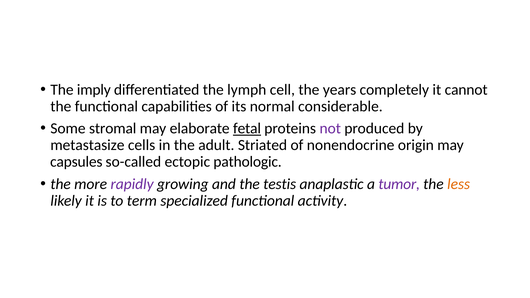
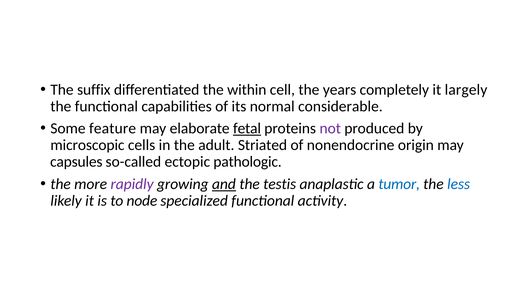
imply: imply -> suffix
lymph: lymph -> within
cannot: cannot -> largely
stromal: stromal -> feature
metastasize: metastasize -> microscopic
and underline: none -> present
tumor colour: purple -> blue
less colour: orange -> blue
term: term -> node
